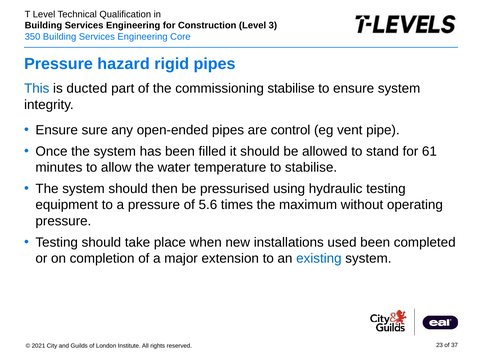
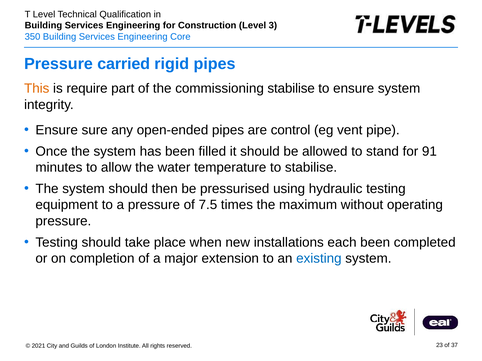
hazard: hazard -> carried
This colour: blue -> orange
ducted: ducted -> require
61: 61 -> 91
5.6: 5.6 -> 7.5
used: used -> each
